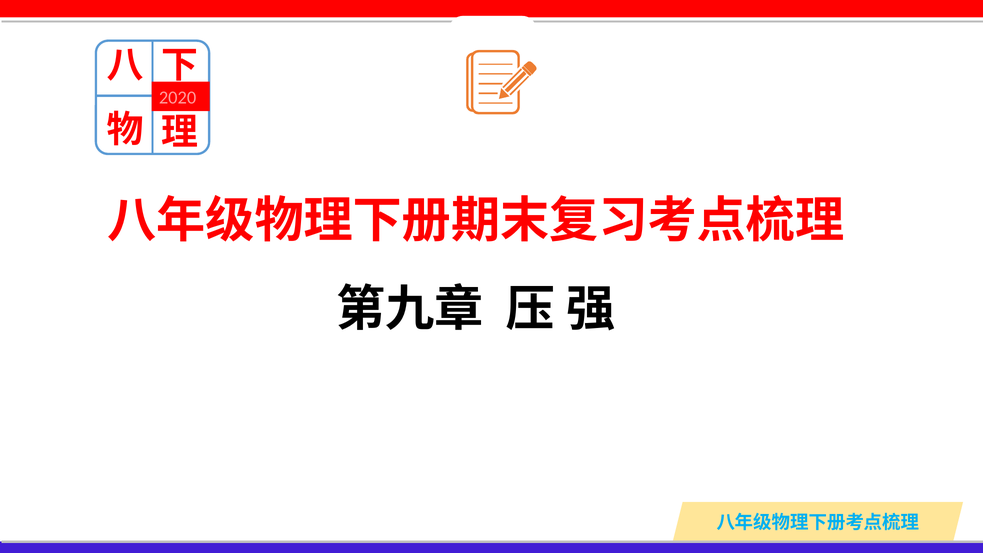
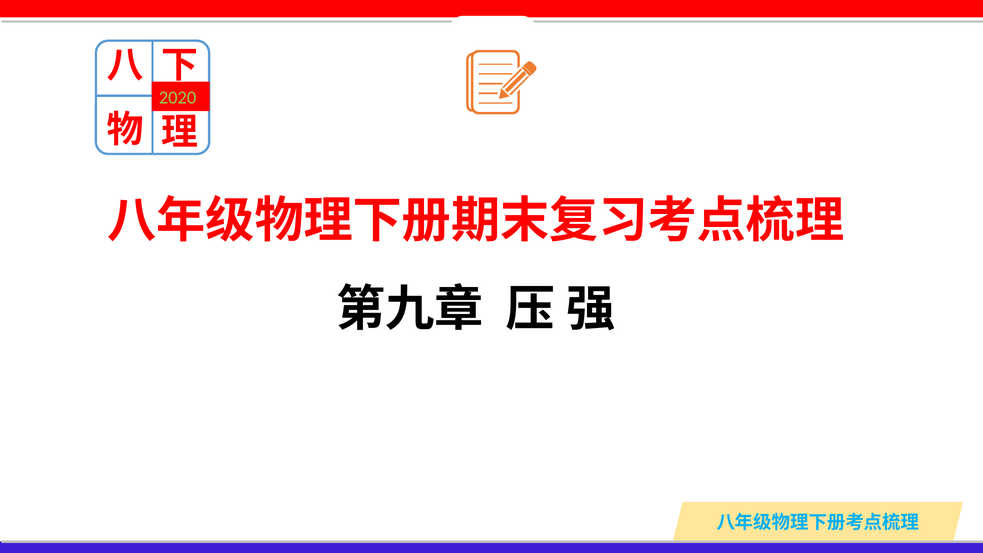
2020 colour: pink -> light green
